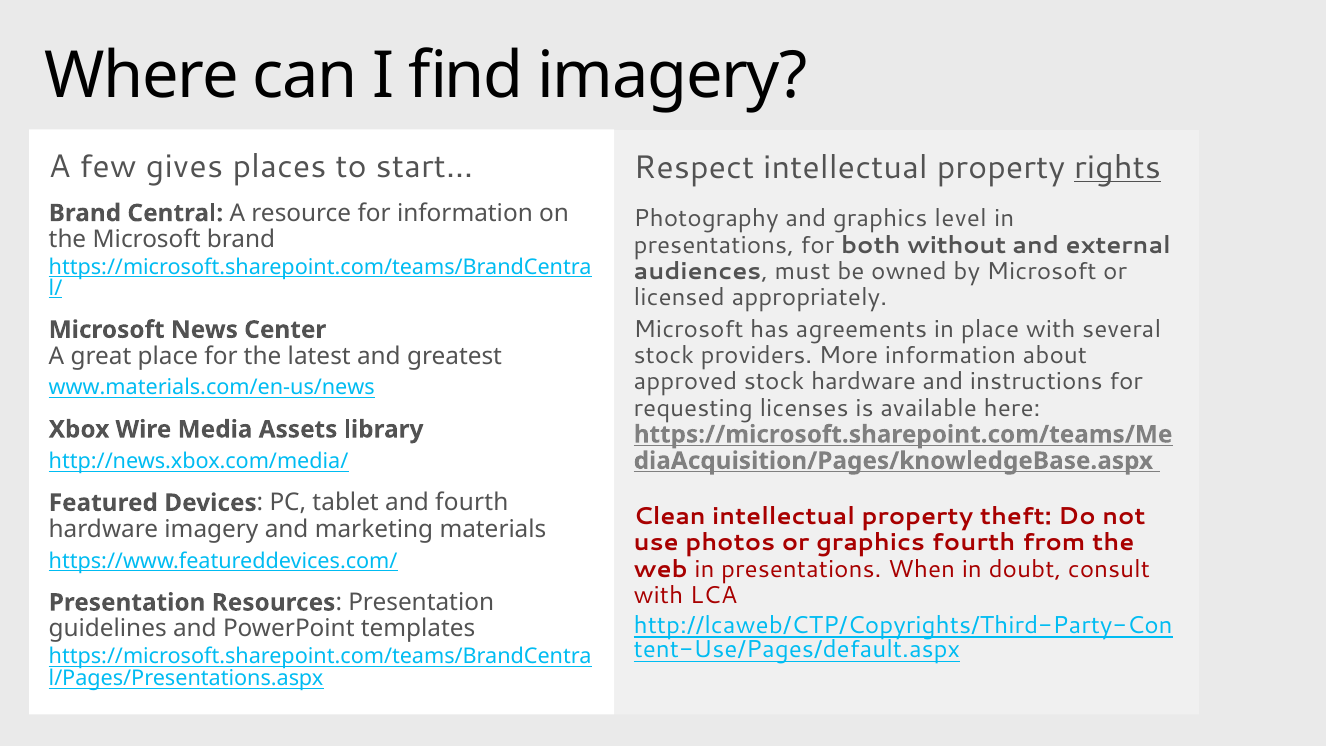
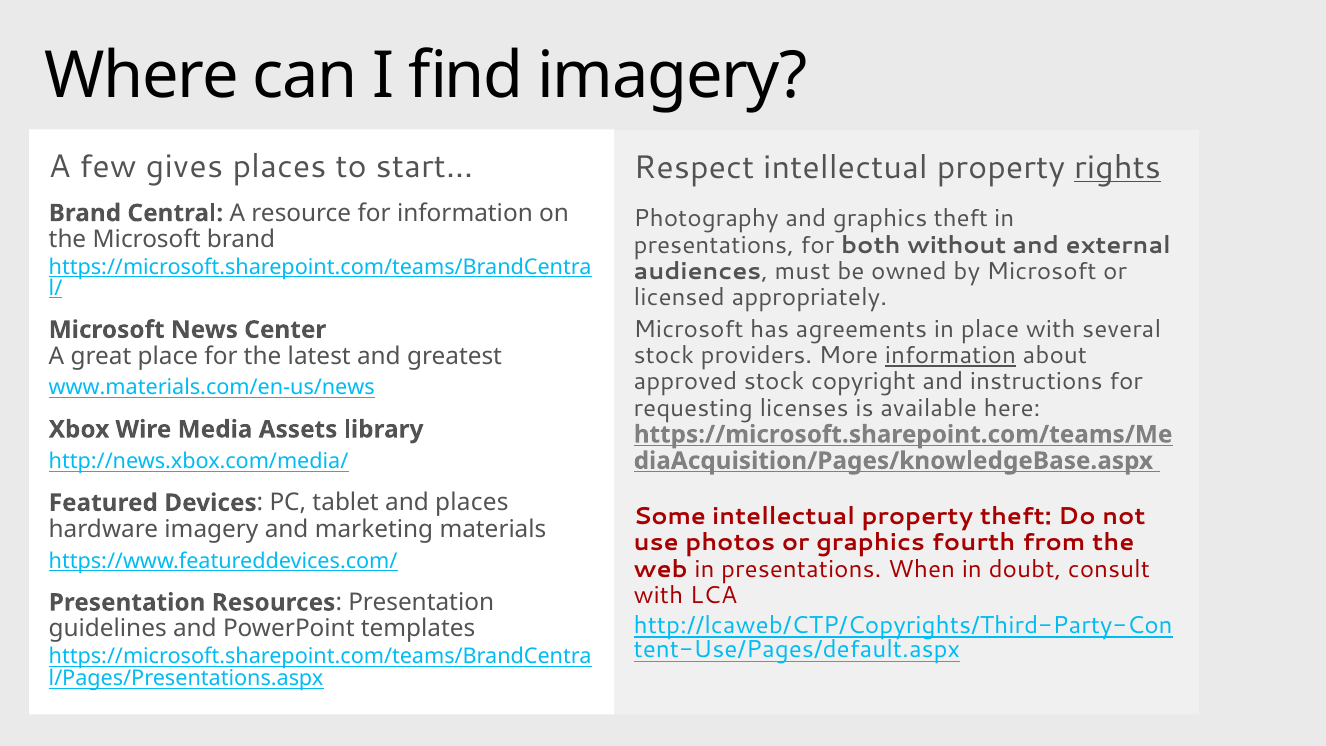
graphics level: level -> theft
information at (951, 355) underline: none -> present
stock hardware: hardware -> copyright
and fourth: fourth -> places
Clean: Clean -> Some
